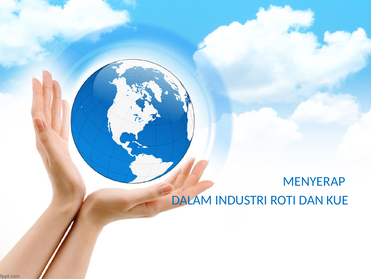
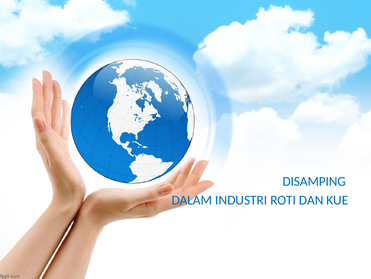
MENYERAP: MENYERAP -> DISAMPING
